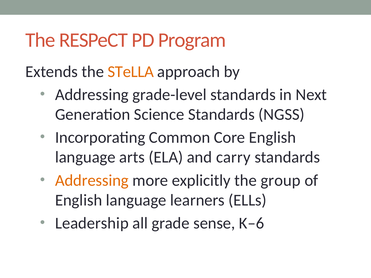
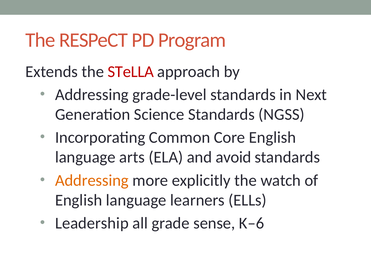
STeLLA colour: orange -> red
carry: carry -> avoid
group: group -> watch
